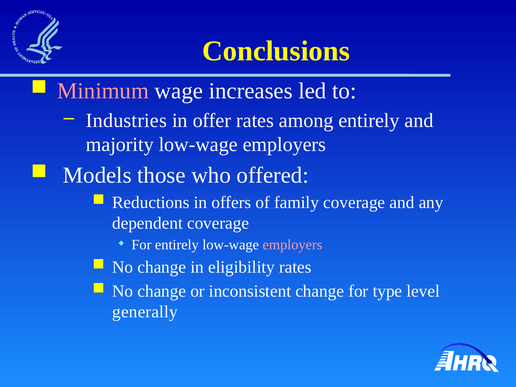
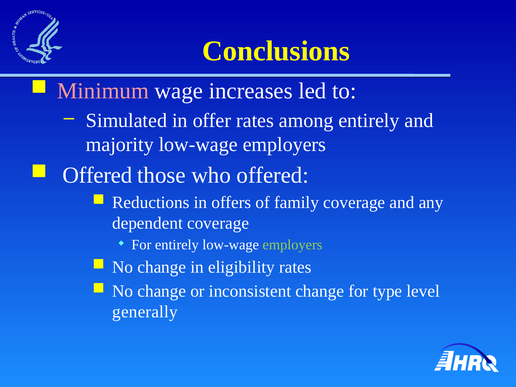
Industries: Industries -> Simulated
Models at (97, 175): Models -> Offered
employers at (292, 245) colour: pink -> light green
